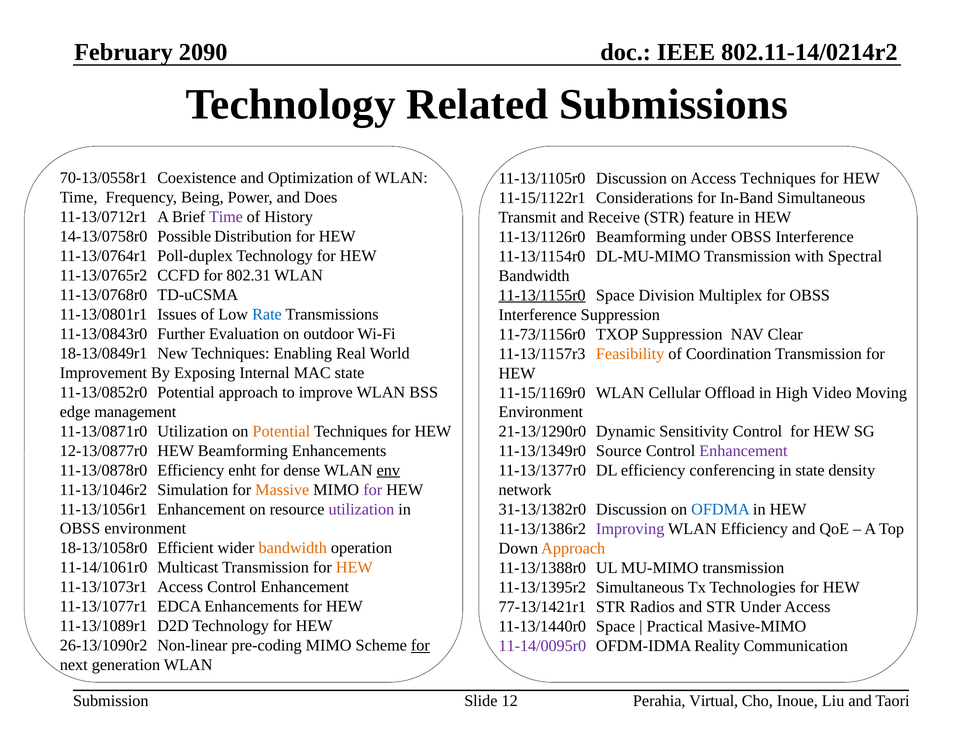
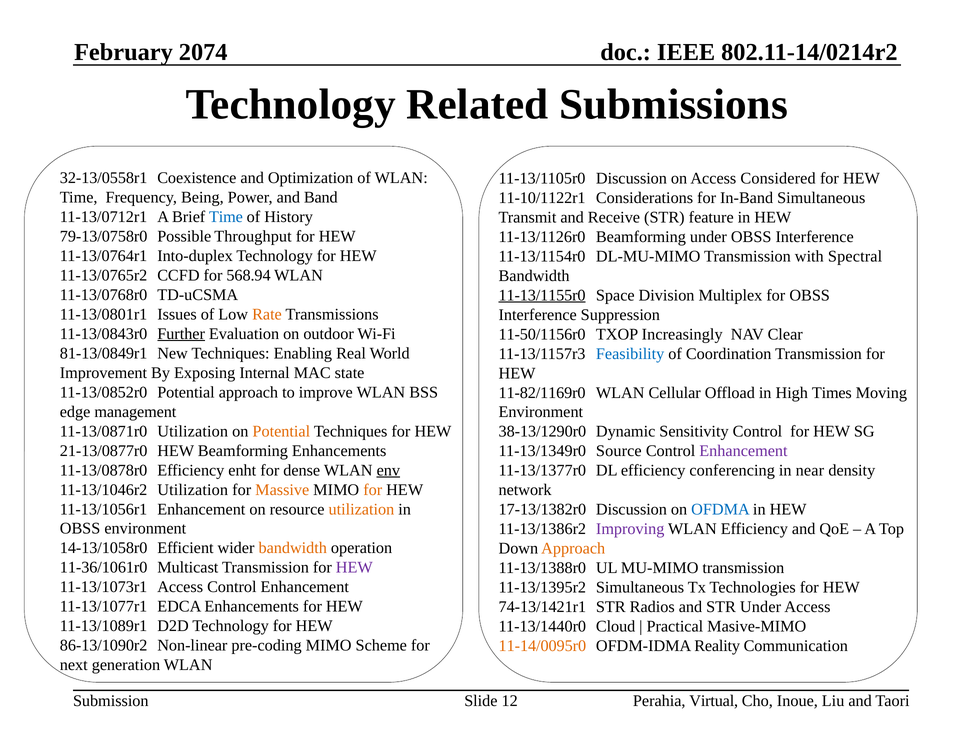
2090: 2090 -> 2074
70-13/0558r1: 70-13/0558r1 -> 32-13/0558r1
Access Techniques: Techniques -> Considered
Does: Does -> Band
11-15/1122r1: 11-15/1122r1 -> 11-10/1122r1
Time at (226, 217) colour: purple -> blue
14-13/0758r0: 14-13/0758r0 -> 79-13/0758r0
Distribution: Distribution -> Throughput
Poll-duplex: Poll-duplex -> Into-duplex
802.31: 802.31 -> 568.94
Rate colour: blue -> orange
Further underline: none -> present
11-73/1156r0: 11-73/1156r0 -> 11-50/1156r0
TXOP Suppression: Suppression -> Increasingly
18-13/0849r1: 18-13/0849r1 -> 81-13/0849r1
Feasibility colour: orange -> blue
11-15/1169r0: 11-15/1169r0 -> 11-82/1169r0
Video: Video -> Times
21-13/1290r0: 21-13/1290r0 -> 38-13/1290r0
12-13/0877r0: 12-13/0877r0 -> 21-13/0877r0
in state: state -> near
11-13/1046r2 Simulation: Simulation -> Utilization
for at (373, 489) colour: purple -> orange
utilization at (361, 509) colour: purple -> orange
31-13/1382r0: 31-13/1382r0 -> 17-13/1382r0
18-13/1058r0: 18-13/1058r0 -> 14-13/1058r0
11-14/1061r0: 11-14/1061r0 -> 11-36/1061r0
HEW at (354, 567) colour: orange -> purple
77-13/1421r1: 77-13/1421r1 -> 74-13/1421r1
11-13/1440r0 Space: Space -> Cloud
26-13/1090r2: 26-13/1090r2 -> 86-13/1090r2
for at (420, 645) underline: present -> none
11-14/0095r0 colour: purple -> orange
